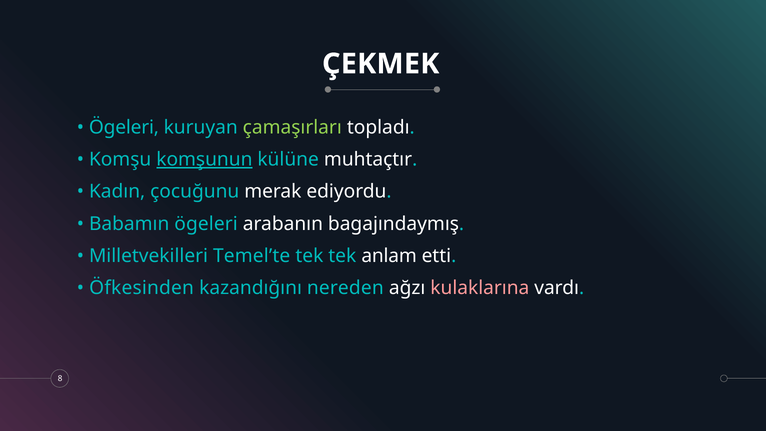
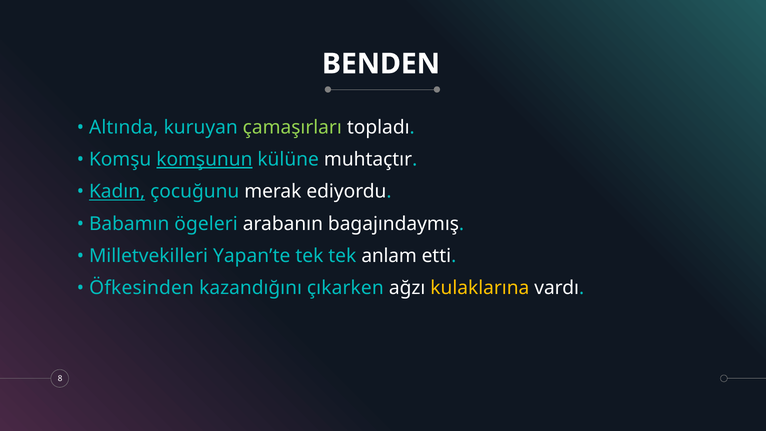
ÇEKMEK: ÇEKMEK -> BENDEN
Ögeleri at (124, 127): Ögeleri -> Altında
Kadın underline: none -> present
Temel’te: Temel’te -> Yapan’te
nereden: nereden -> çıkarken
kulaklarına colour: pink -> yellow
